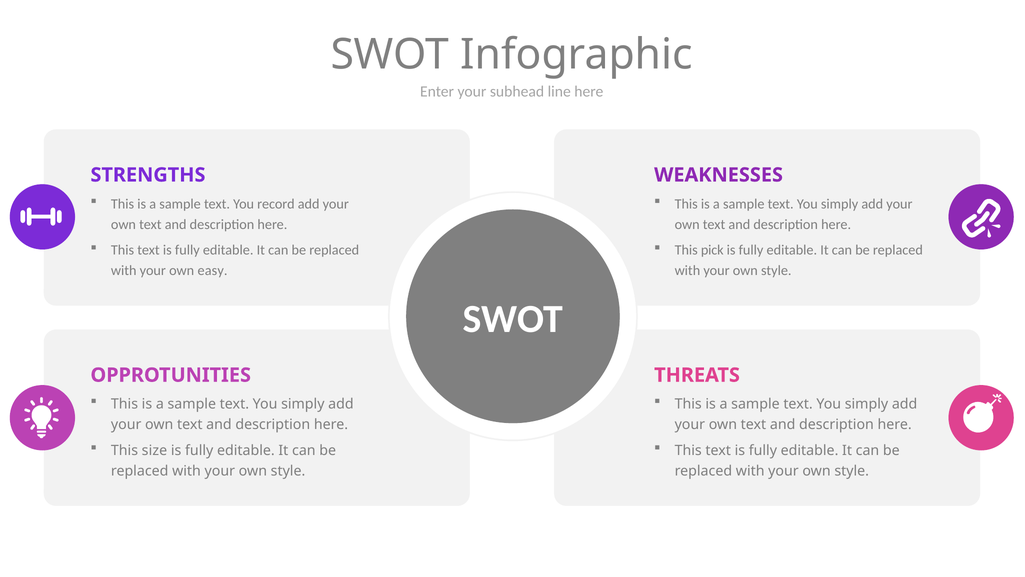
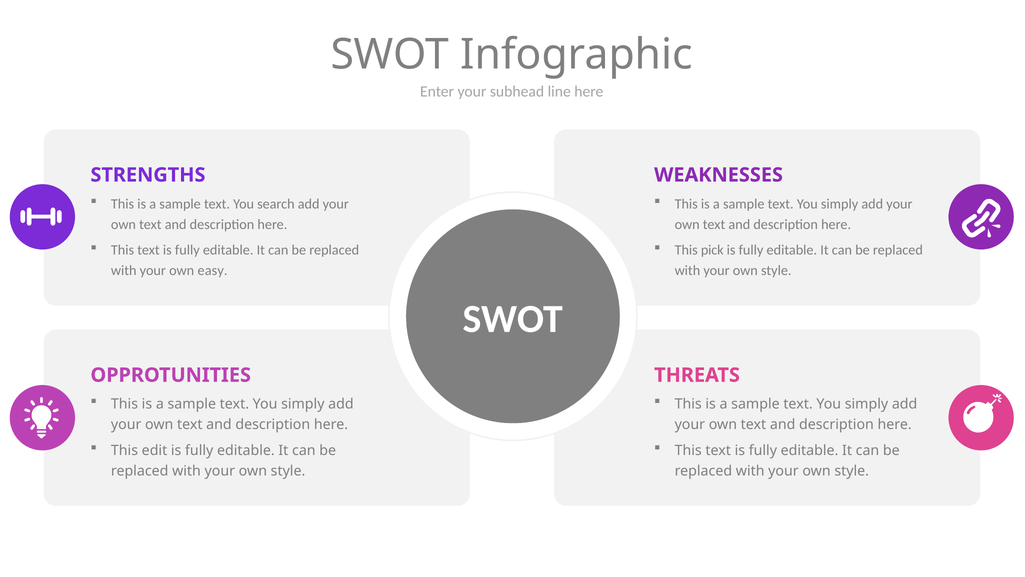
record: record -> search
size: size -> edit
